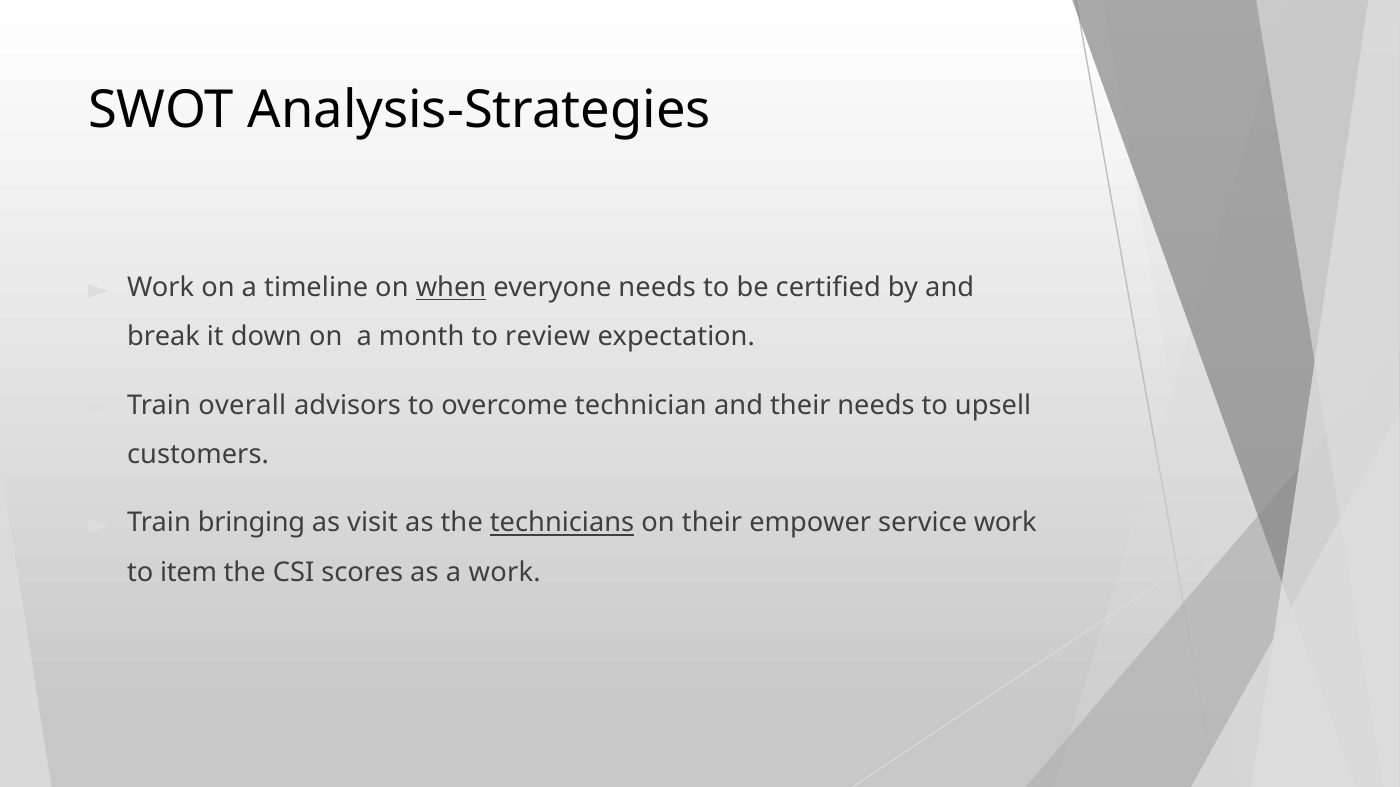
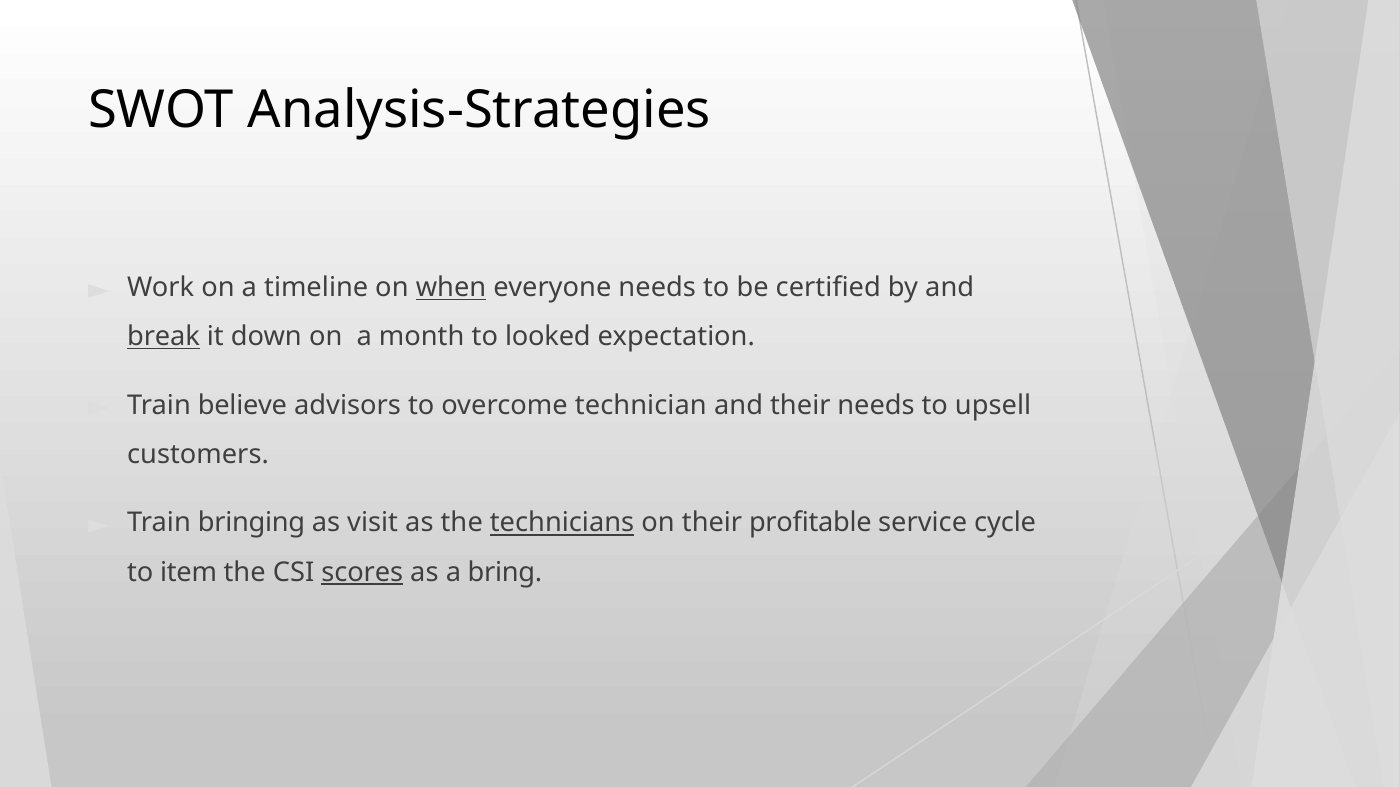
break underline: none -> present
review: review -> looked
overall: overall -> believe
empower: empower -> profitable
service work: work -> cycle
scores underline: none -> present
a work: work -> bring
